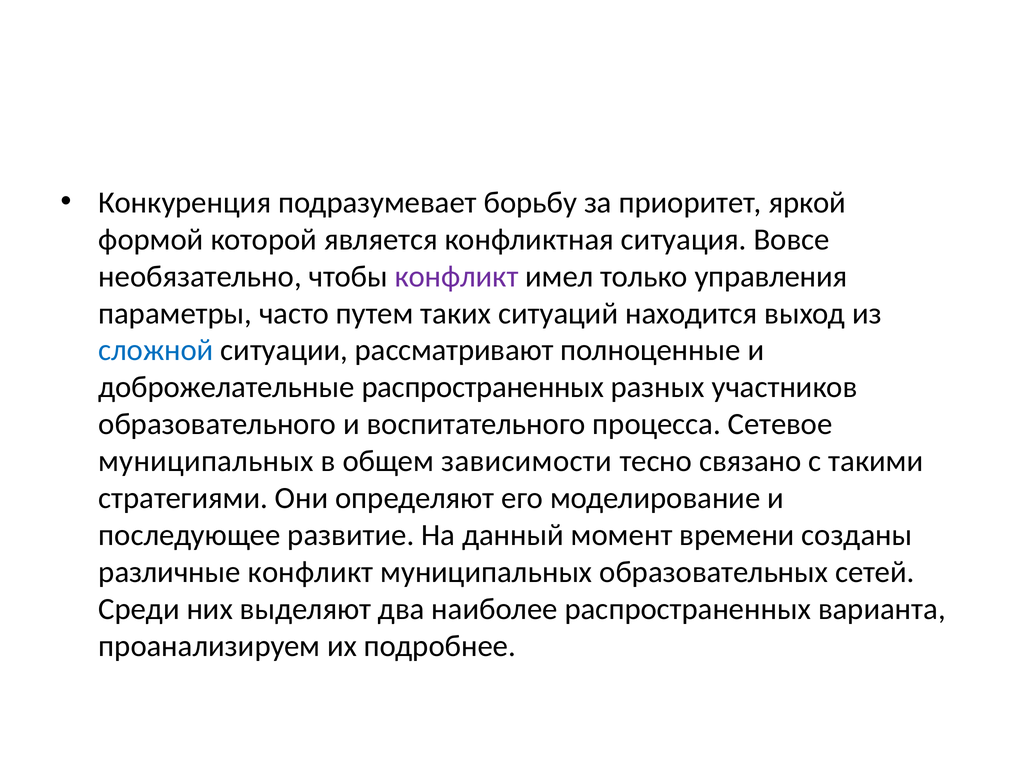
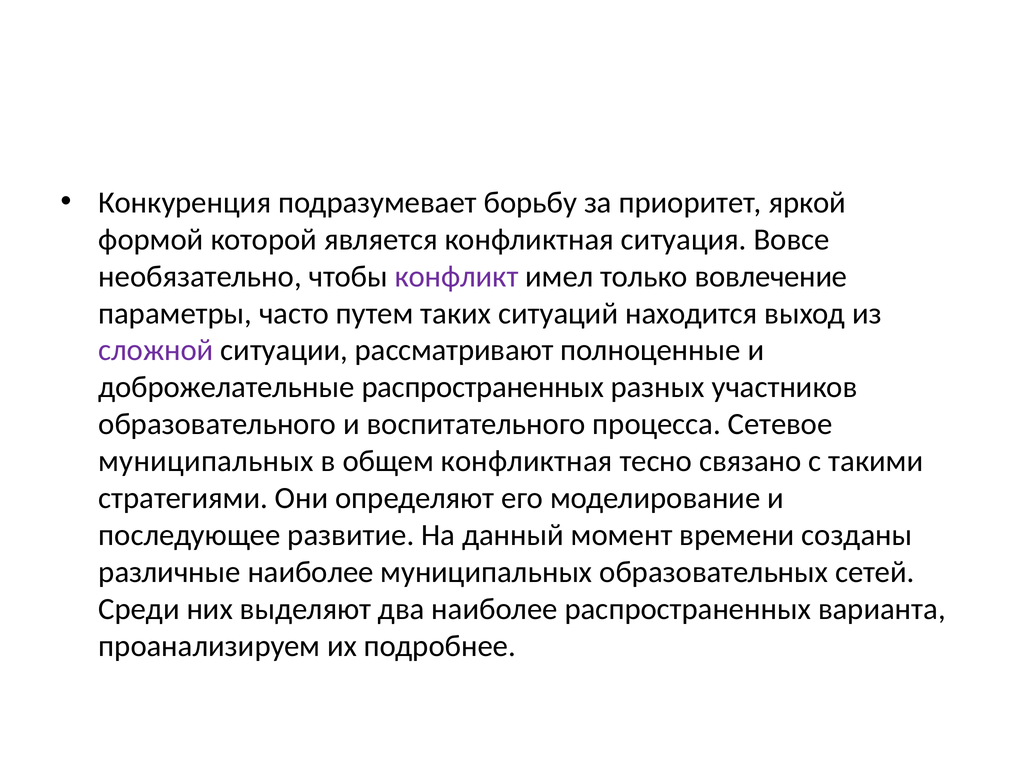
управления: управления -> вовлечение
сложной colour: blue -> purple
общем зависимости: зависимости -> конфликтная
различные конфликт: конфликт -> наиболее
